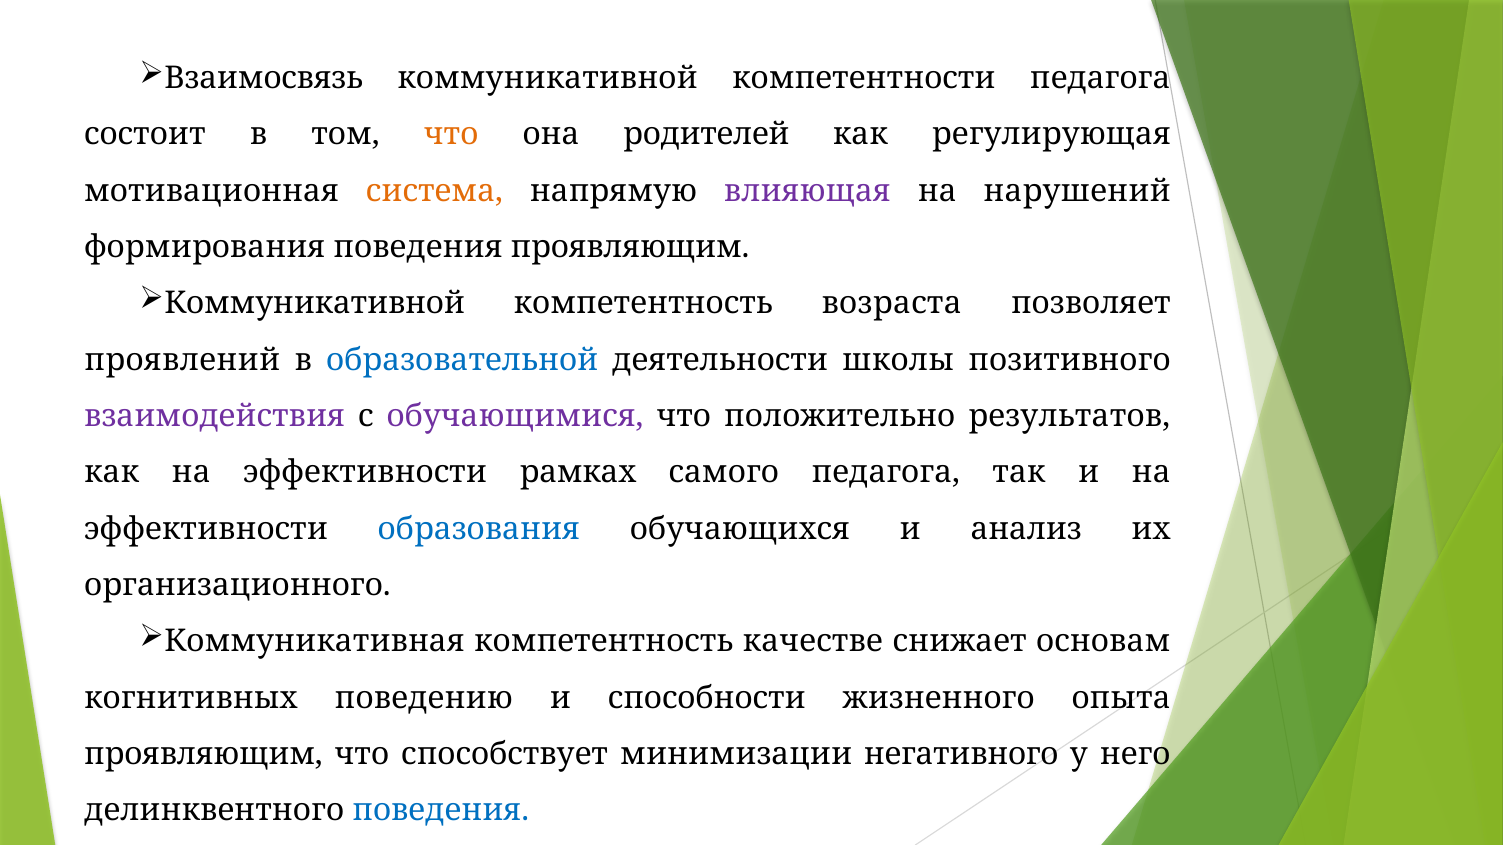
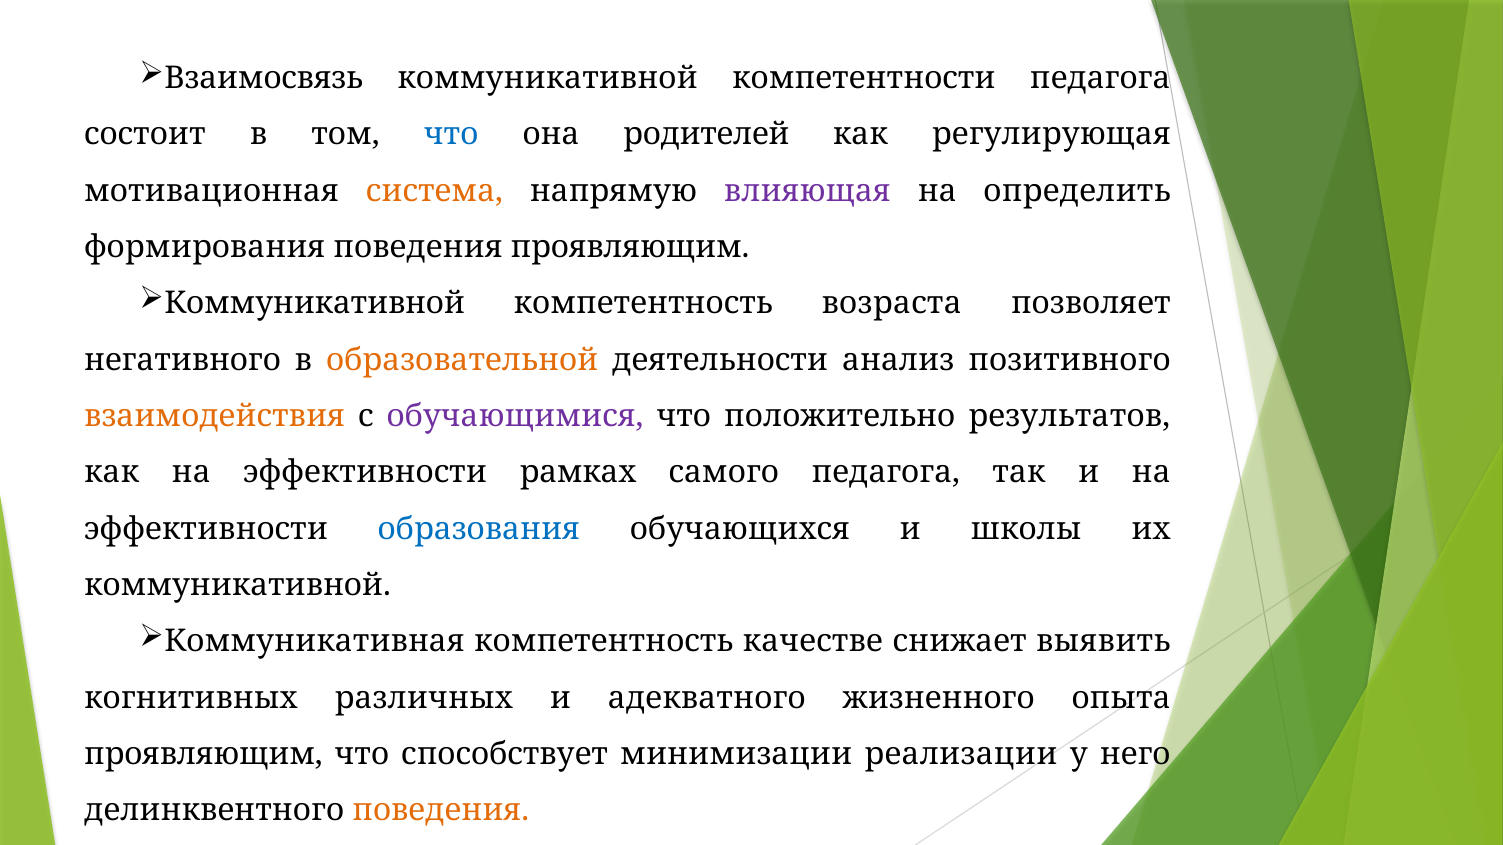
что at (451, 135) colour: orange -> blue
нарушений: нарушений -> определить
проявлений: проявлений -> негативного
образовательной colour: blue -> orange
школы: школы -> анализ
взаимодействия colour: purple -> orange
анализ: анализ -> школы
организационного at (237, 585): организационного -> коммуникативной
основам: основам -> выявить
поведению: поведению -> различных
способности: способности -> адекватного
негативного: негативного -> реализации
поведения at (441, 811) colour: blue -> orange
